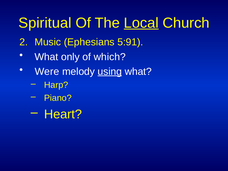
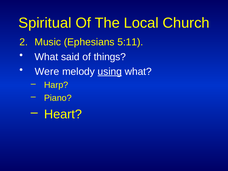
Local underline: present -> none
5:91: 5:91 -> 5:11
only: only -> said
which: which -> things
